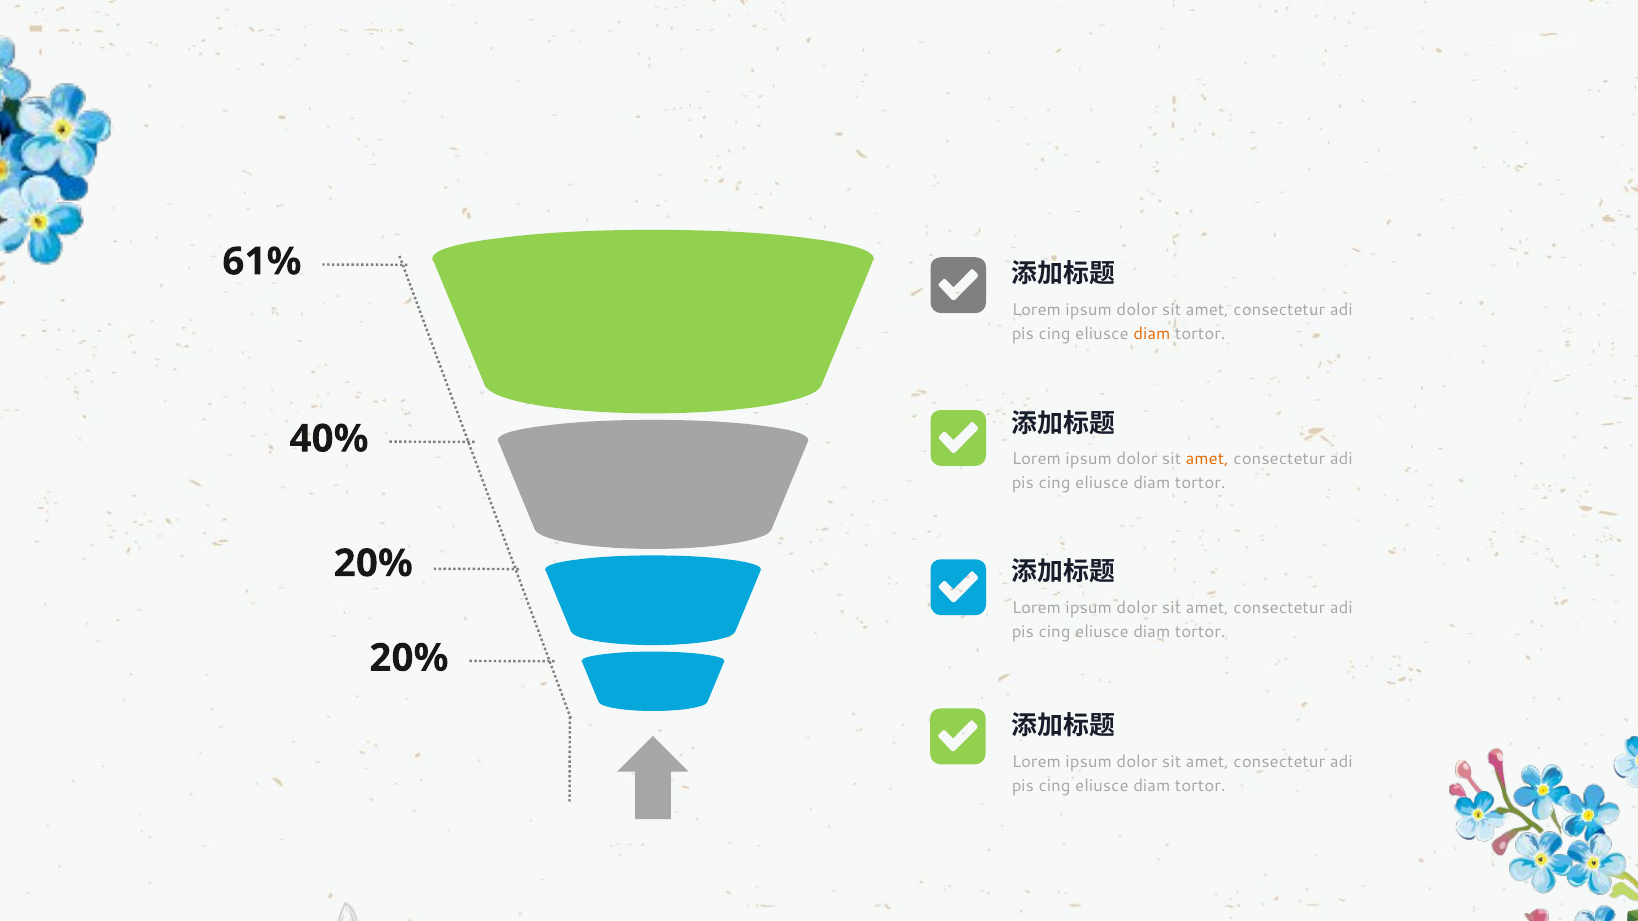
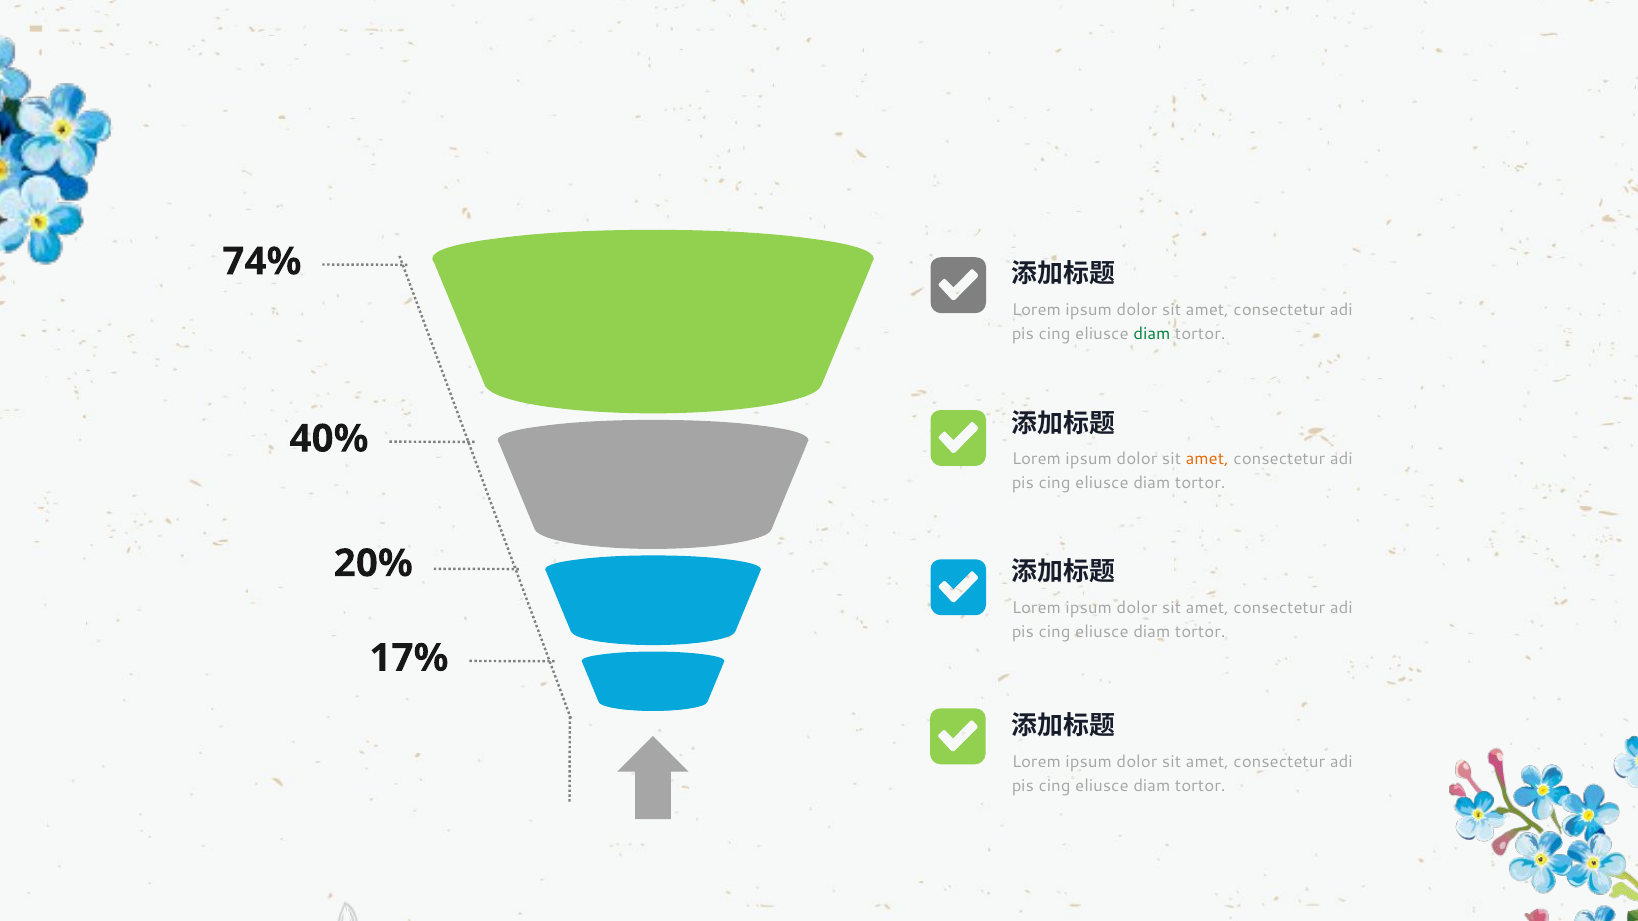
61%: 61% -> 74%
diam at (1152, 334) colour: orange -> green
20% at (409, 658): 20% -> 17%
